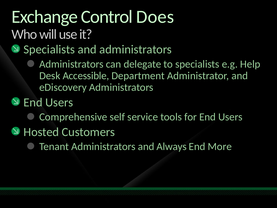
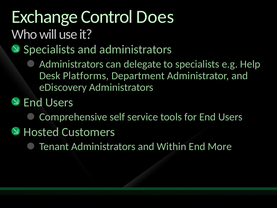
Accessible: Accessible -> Platforms
Always: Always -> Within
